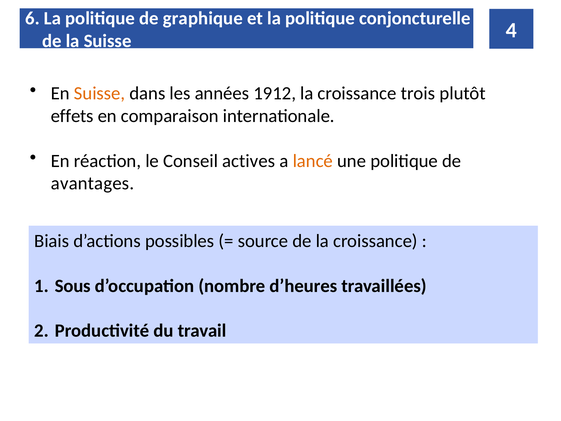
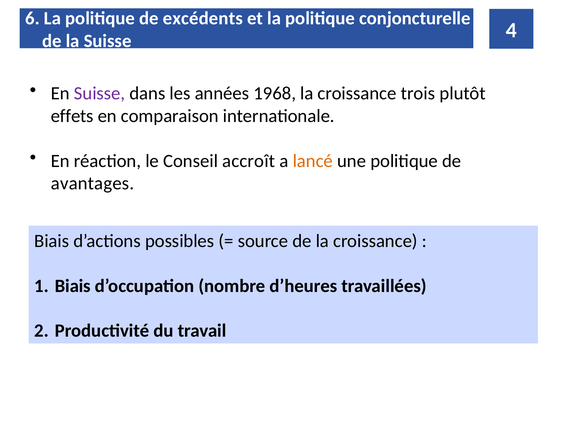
graphique: graphique -> excédents
Suisse at (100, 93) colour: orange -> purple
1912: 1912 -> 1968
actives: actives -> accroît
Sous at (73, 286): Sous -> Biais
